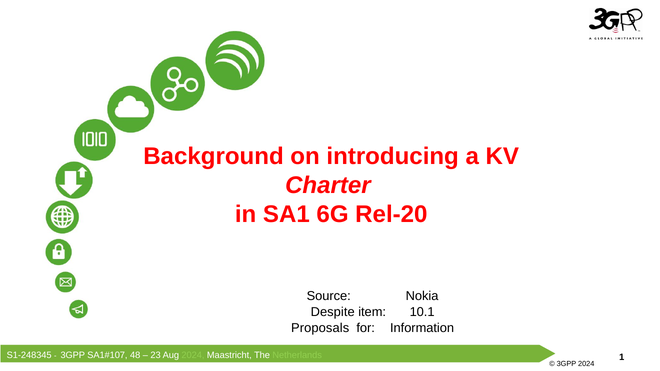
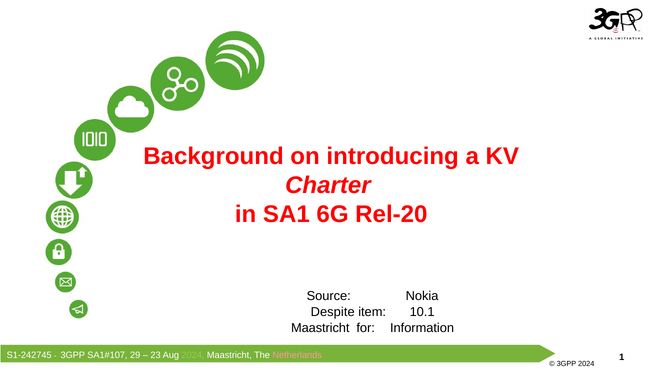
Proposals at (320, 328): Proposals -> Maastricht
S1-248345: S1-248345 -> S1-242745
48: 48 -> 29
Netherlands colour: light green -> pink
